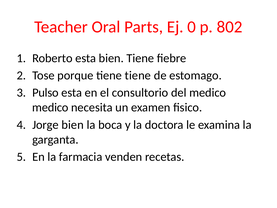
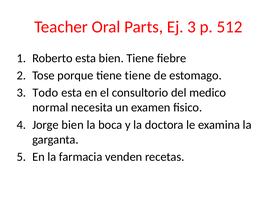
Ej 0: 0 -> 3
802: 802 -> 512
Pulso: Pulso -> Todo
medico at (50, 107): medico -> normal
